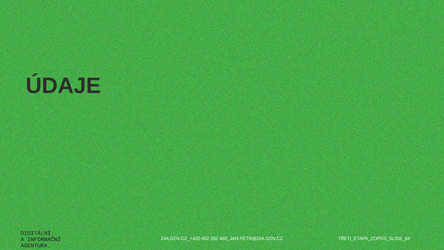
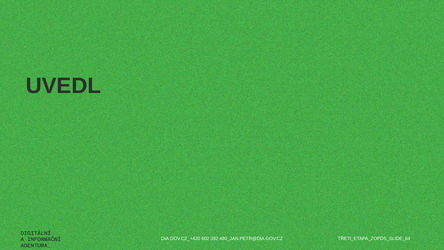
ÚDAJE: ÚDAJE -> UVEDL
